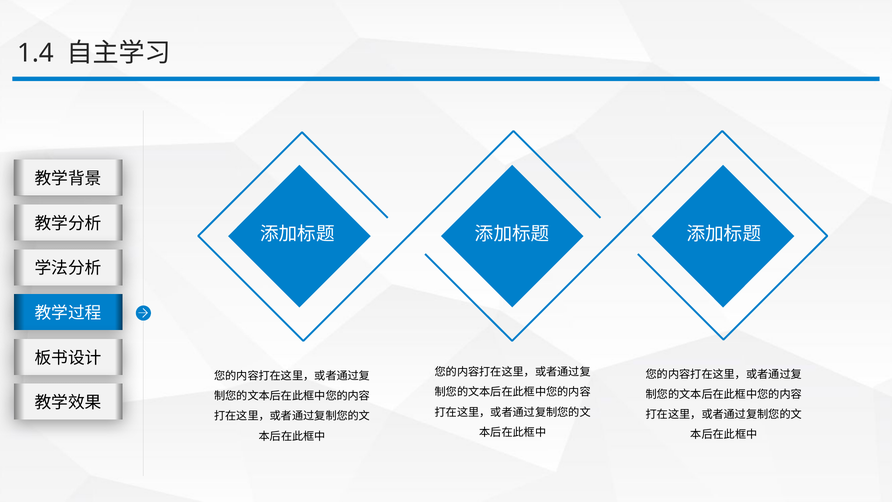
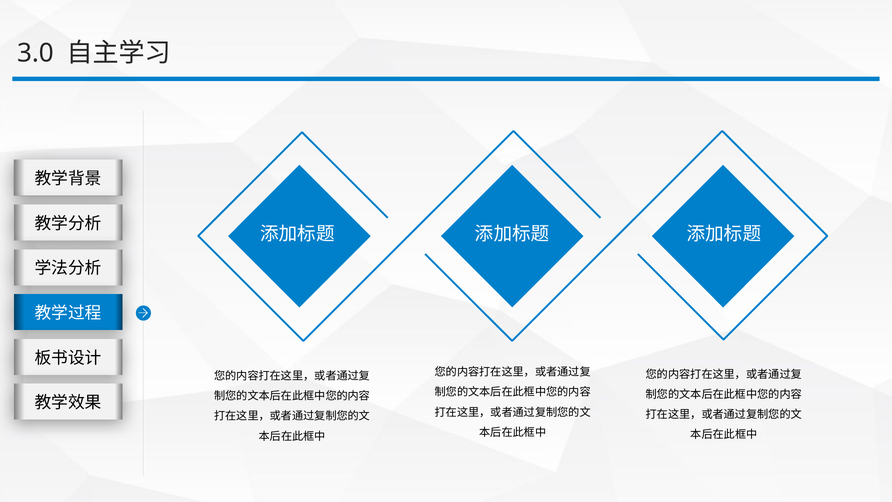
1.4: 1.4 -> 3.0
